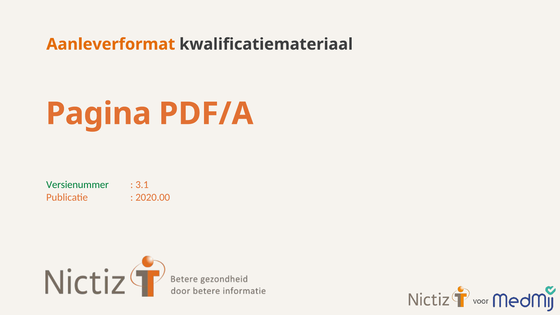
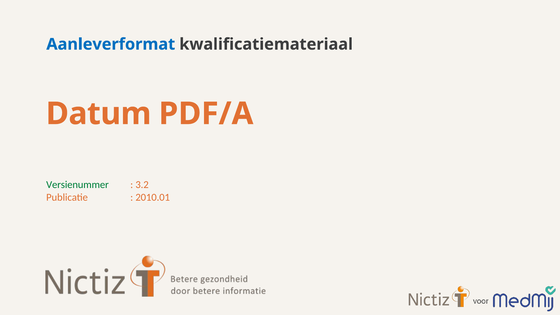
Aanleverformat colour: orange -> blue
Pagina: Pagina -> Datum
3.1: 3.1 -> 3.2
2020.00: 2020.00 -> 2010.01
